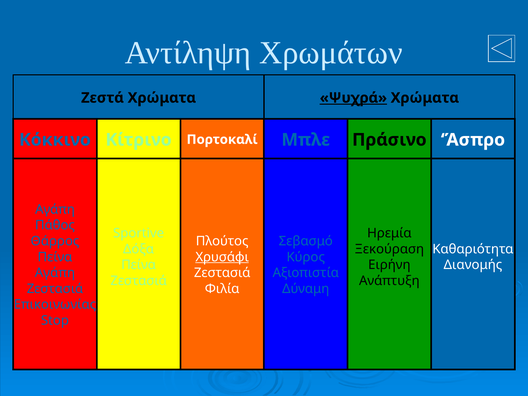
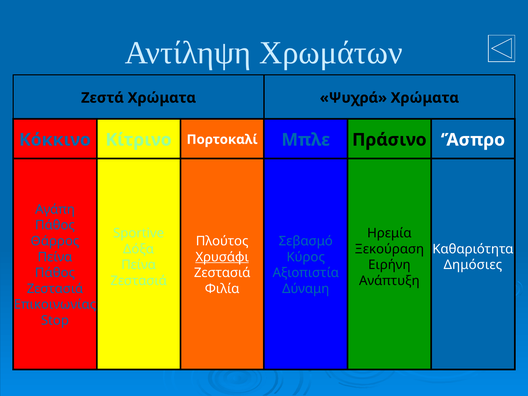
Ψυχρά underline: present -> none
Διανομής: Διανομής -> Δημόσιες
Αγάπη at (55, 273): Αγάπη -> Πάθος
